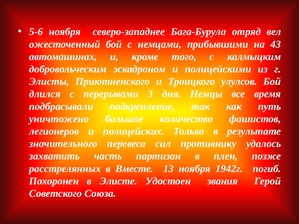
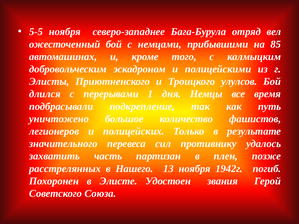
5-6: 5-6 -> 5-5
43: 43 -> 85
3: 3 -> 1
Вместе: Вместе -> Нашего
